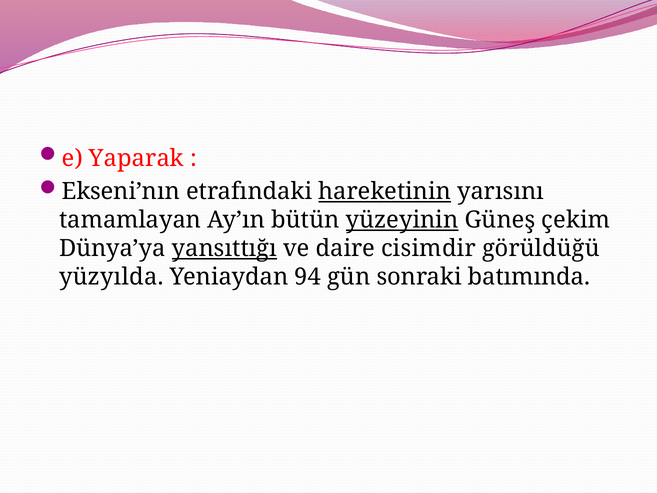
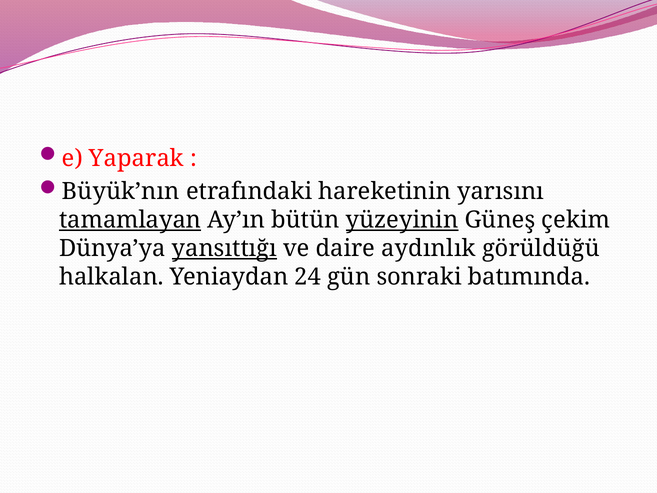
Ekseni’nın: Ekseni’nın -> Büyük’nın
hareketinin underline: present -> none
tamamlayan underline: none -> present
cisimdir: cisimdir -> aydınlık
yüzyılda: yüzyılda -> halkalan
94: 94 -> 24
